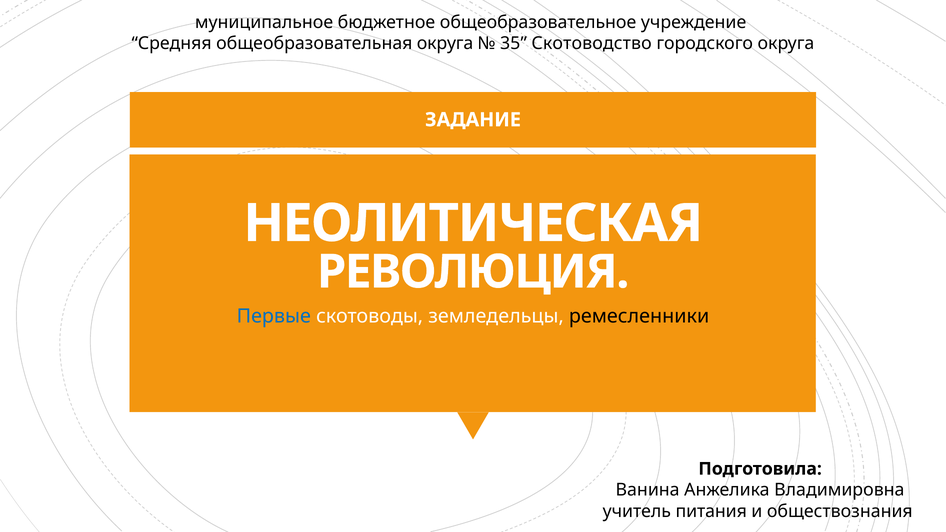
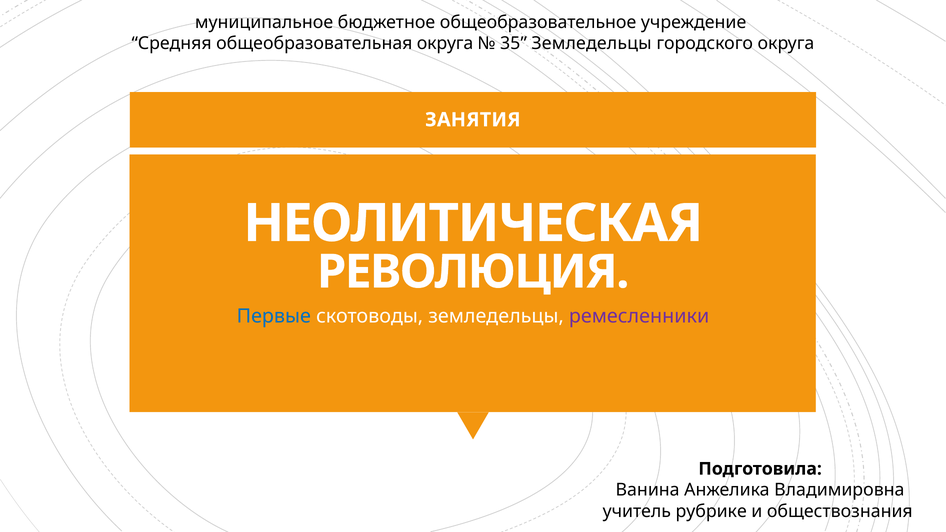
35 Скотоводство: Скотоводство -> Земледельцы
ЗАДАНИЕ: ЗАДАНИЕ -> ЗАНЯТИЯ
ремесленники colour: black -> purple
питания: питания -> рубрике
